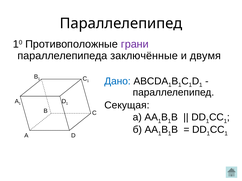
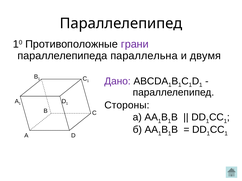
заключённые: заключённые -> параллельна
Дано colour: blue -> purple
Секущая: Секущая -> Стороны
